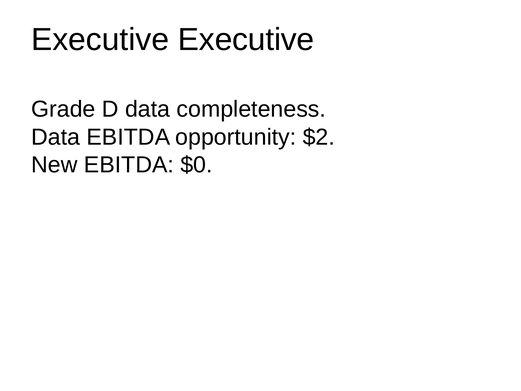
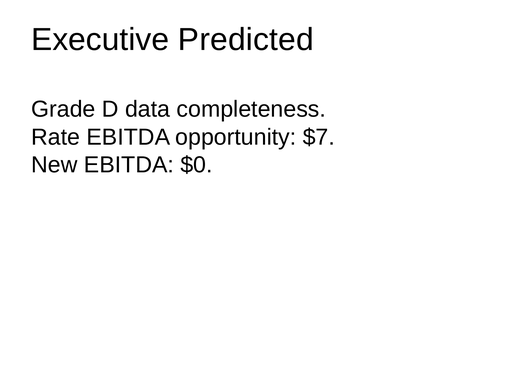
Executive Executive: Executive -> Predicted
Data at (56, 137): Data -> Rate
$2: $2 -> $7
